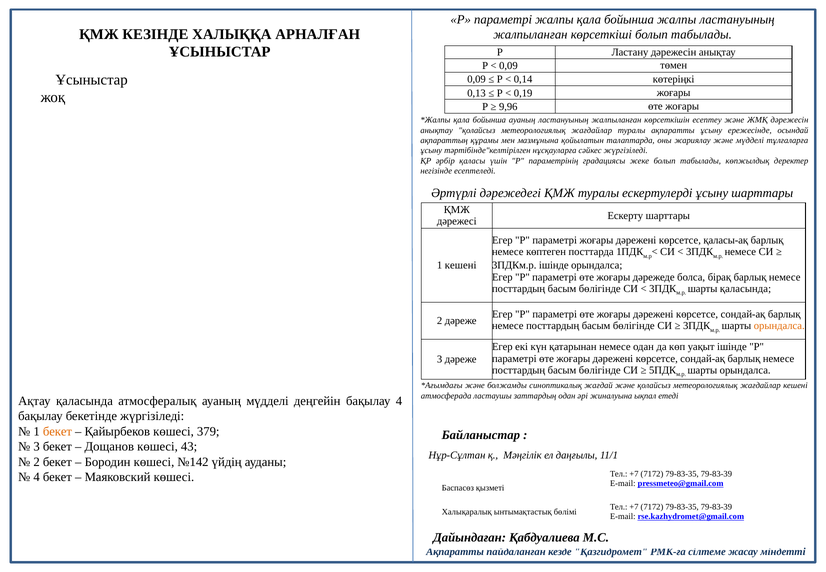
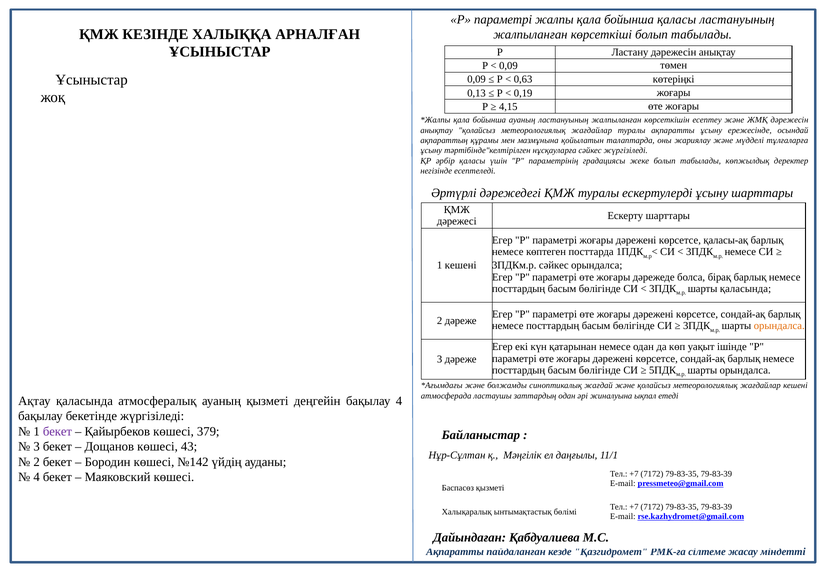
бойынша жалпы: жалпы -> қаласы
0,14: 0,14 -> 0,63
9,96: 9,96 -> 4,15
3ПДКм.р ішінде: ішінде -> сәйкес
ауаның мүдделі: мүдделі -> қызметі
бекет at (57, 431) colour: orange -> purple
